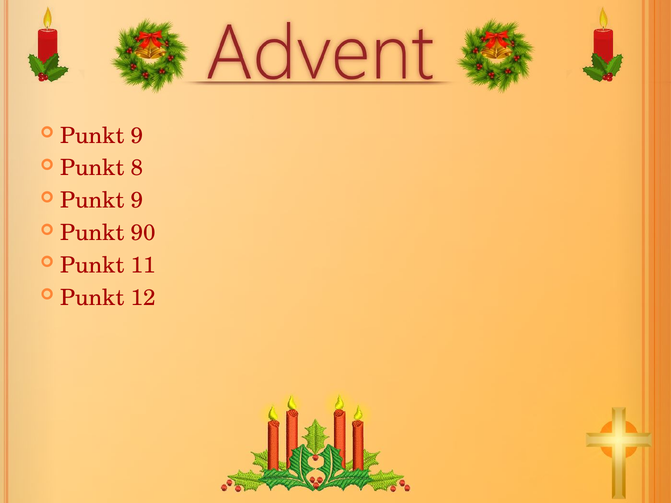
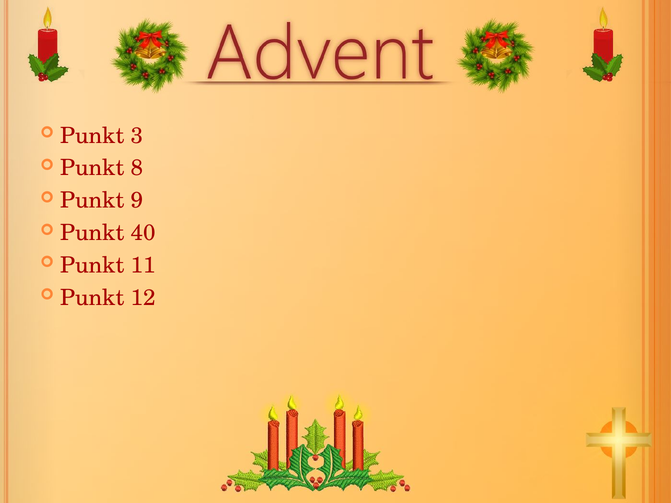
9 at (137, 136): 9 -> 3
90: 90 -> 40
